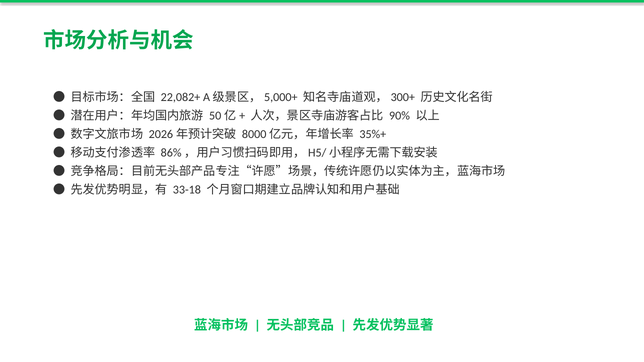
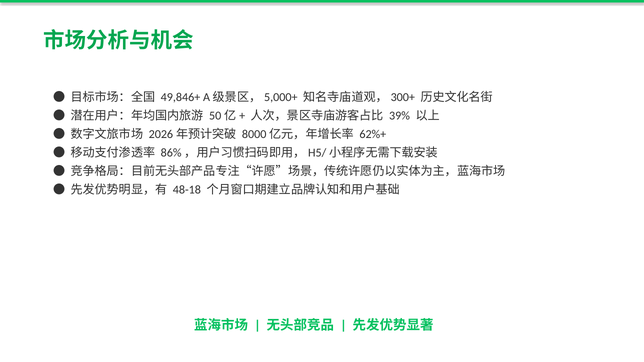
22,082+: 22,082+ -> 49,846+
90%: 90% -> 39%
35%+: 35%+ -> 62%+
33-18: 33-18 -> 48-18
